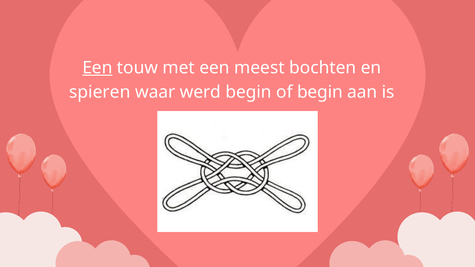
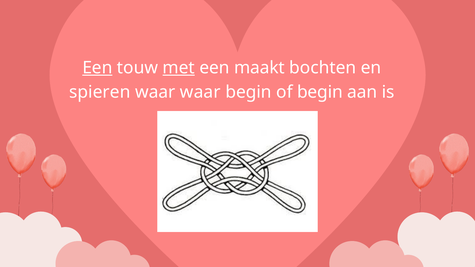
met underline: none -> present
meest: meest -> maakt
waar werd: werd -> waar
